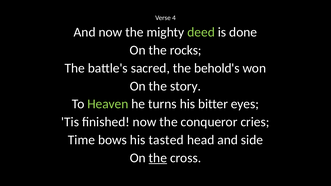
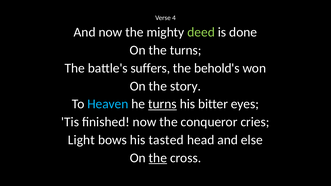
the rocks: rocks -> turns
sacred: sacred -> suffers
Heaven colour: light green -> light blue
turns at (162, 104) underline: none -> present
Time: Time -> Light
side: side -> else
